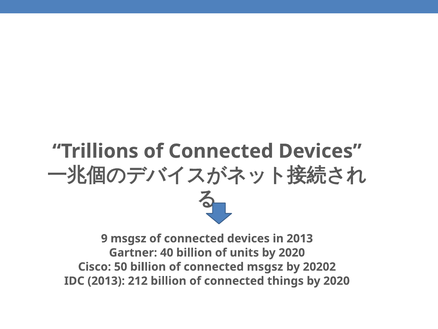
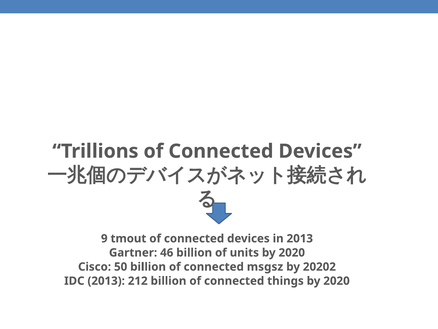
9 msgsz: msgsz -> tmout
40: 40 -> 46
